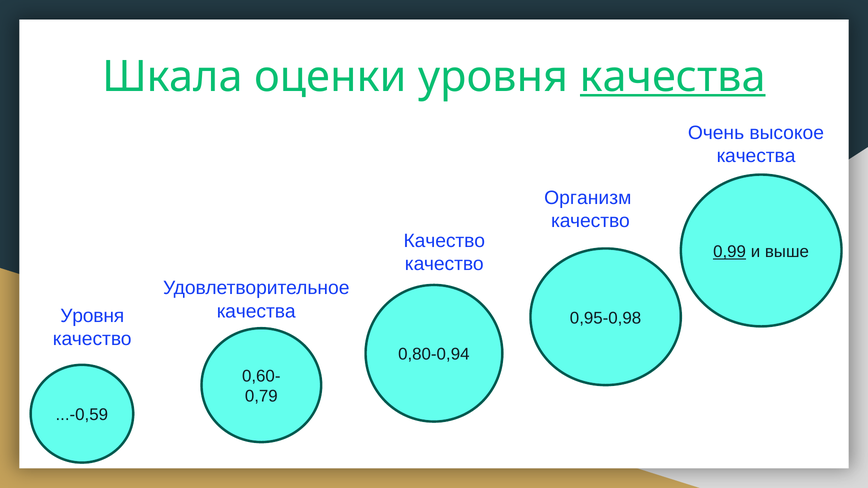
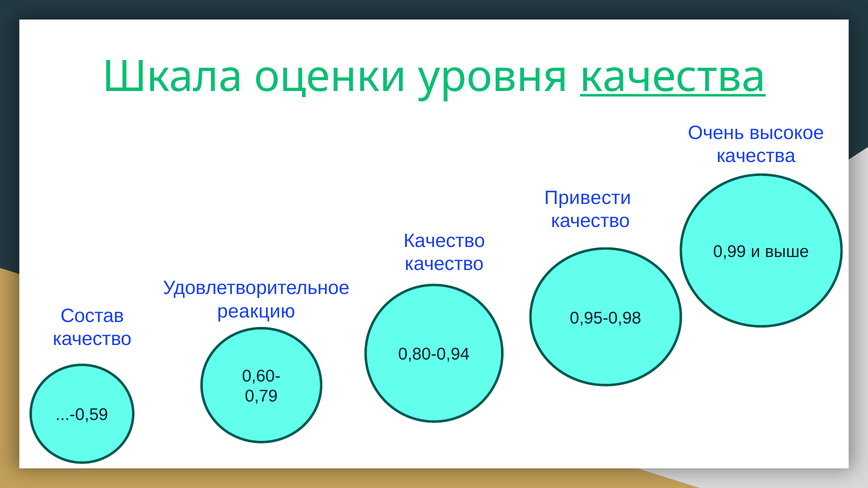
Организм: Организм -> Привести
0,99 underline: present -> none
качества at (256, 311): качества -> реакцию
Уровня at (92, 316): Уровня -> Состав
